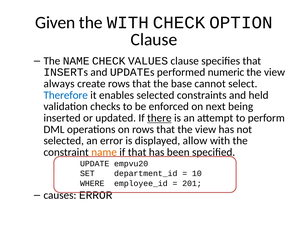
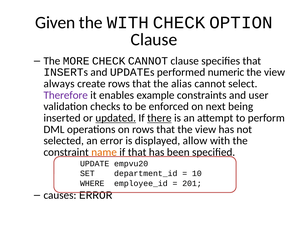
The NAME: NAME -> MORE
CHECK VALUES: VALUES -> CANNOT
base: base -> alias
Therefore colour: blue -> purple
enables selected: selected -> example
held: held -> user
updated underline: none -> present
